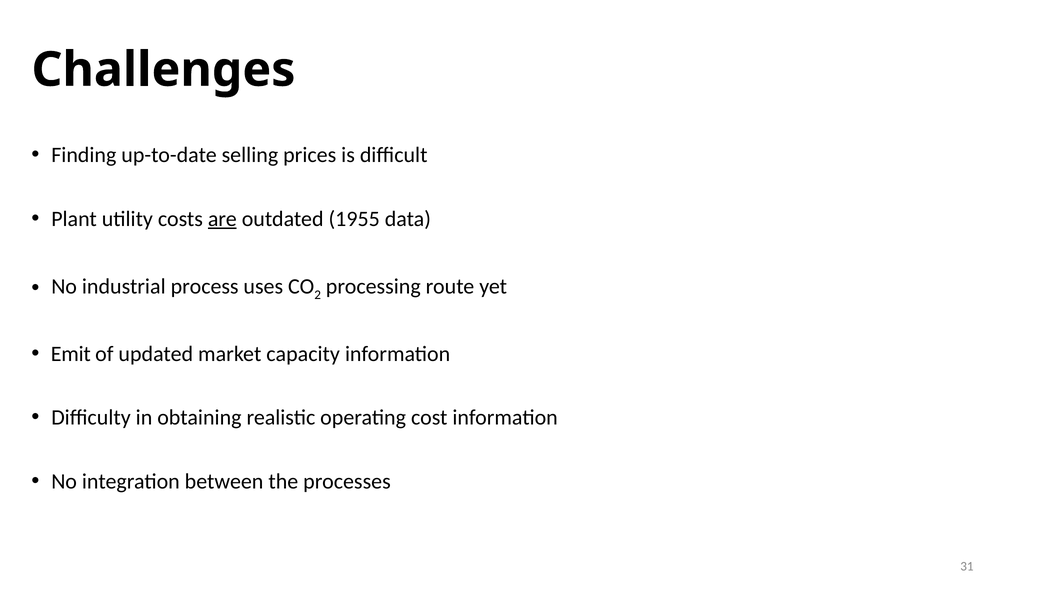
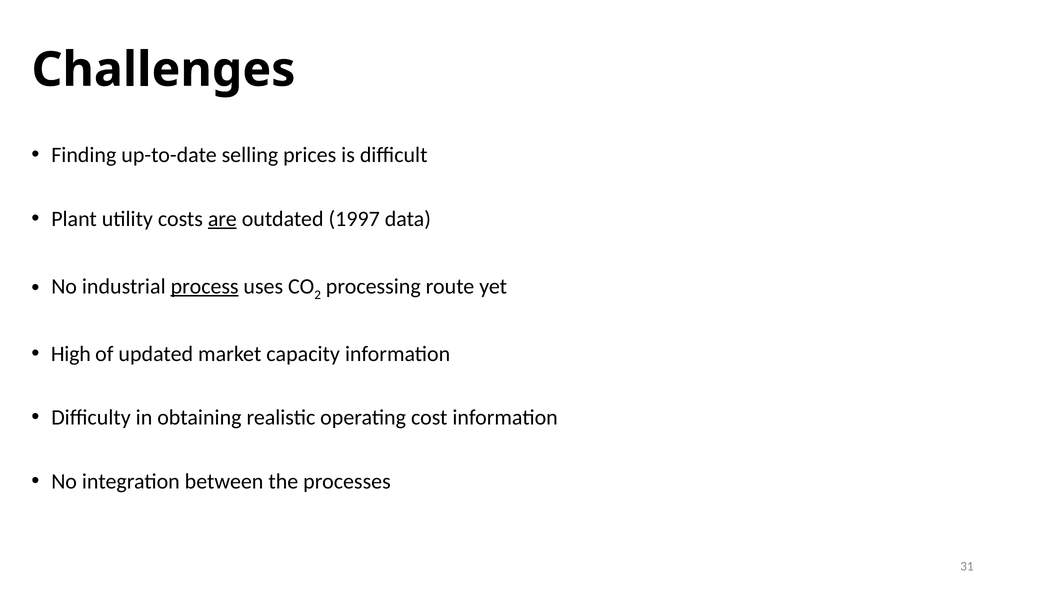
1955: 1955 -> 1997
process underline: none -> present
Emit: Emit -> High
